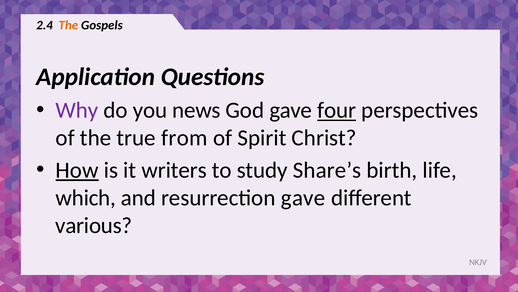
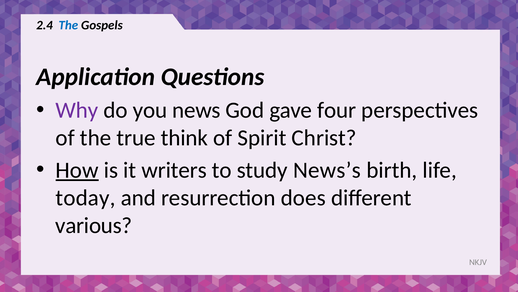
The at (68, 25) colour: orange -> blue
four underline: present -> none
from: from -> think
Share’s: Share’s -> News’s
which: which -> today
resurrection gave: gave -> does
